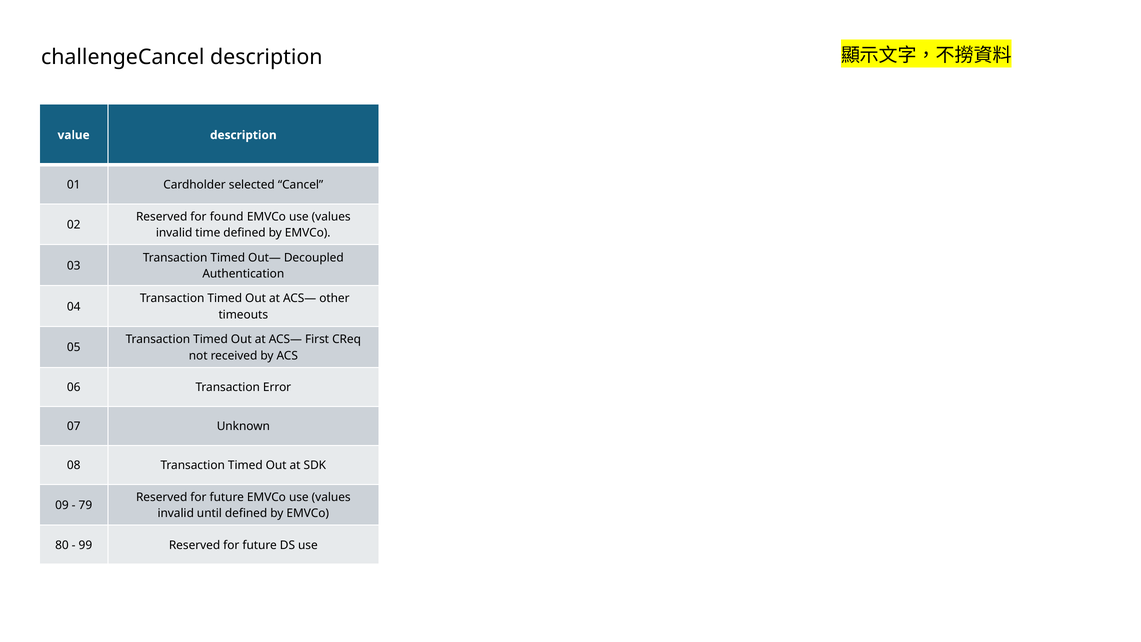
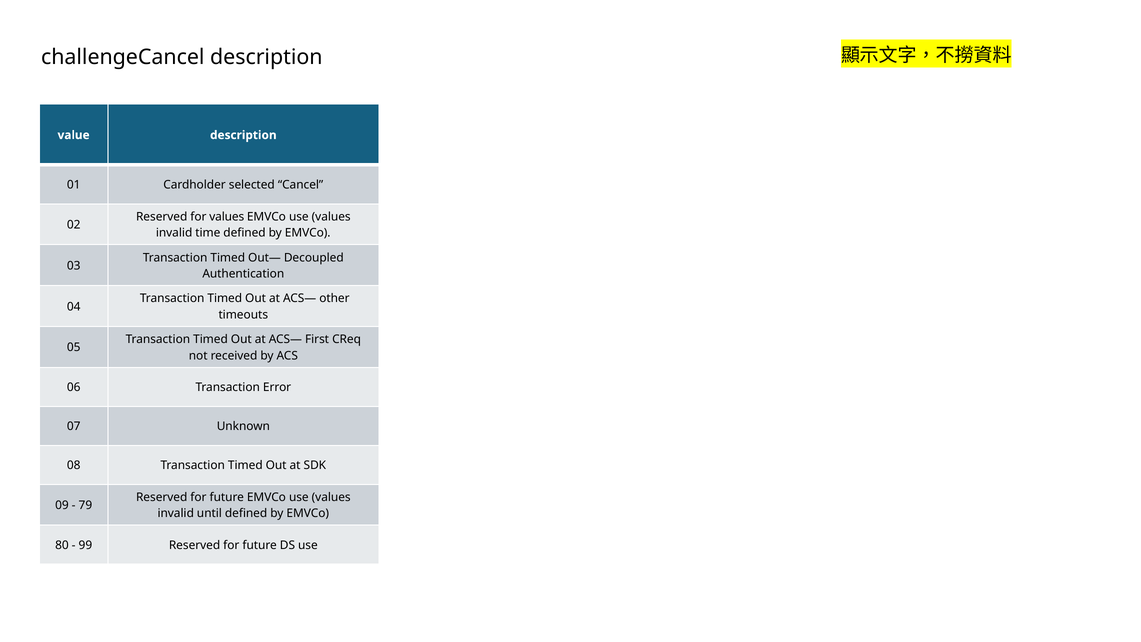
for found: found -> values
